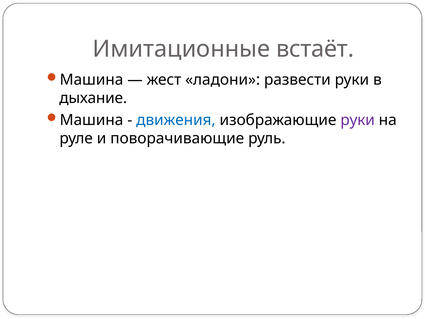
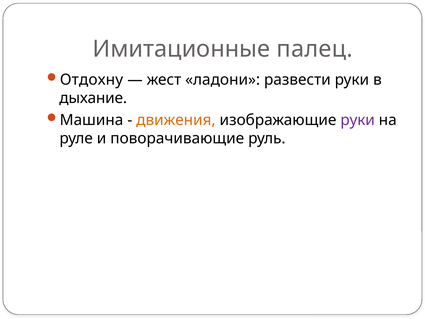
встаёт: встаёт -> палец
Машина at (92, 80): Машина -> Отдохну
движения colour: blue -> orange
